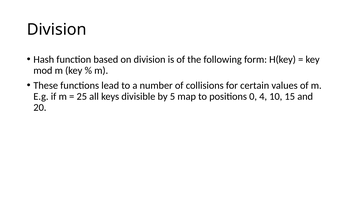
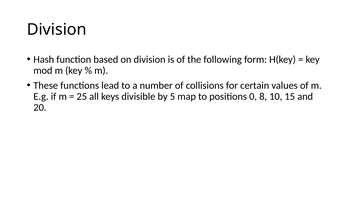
4: 4 -> 8
